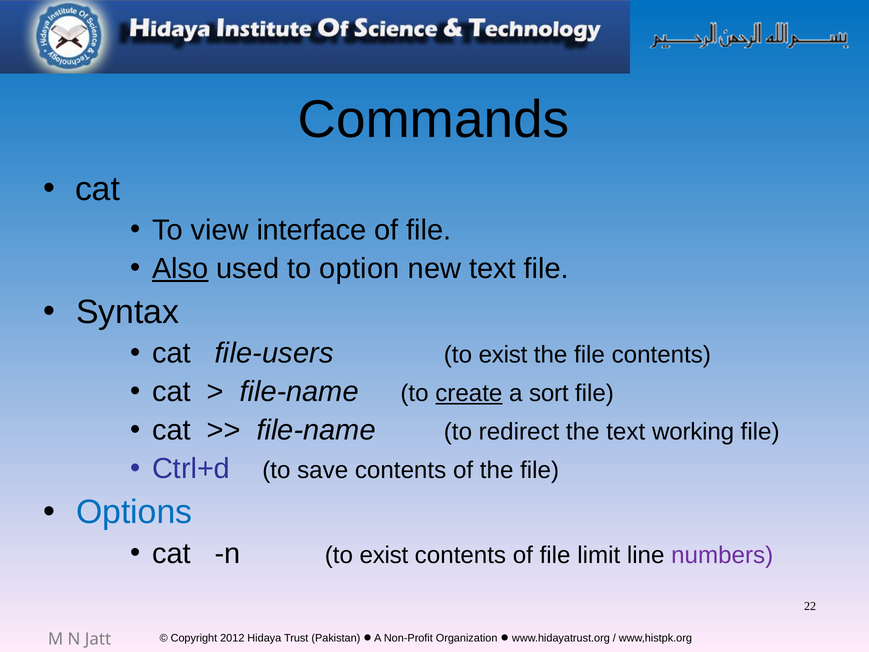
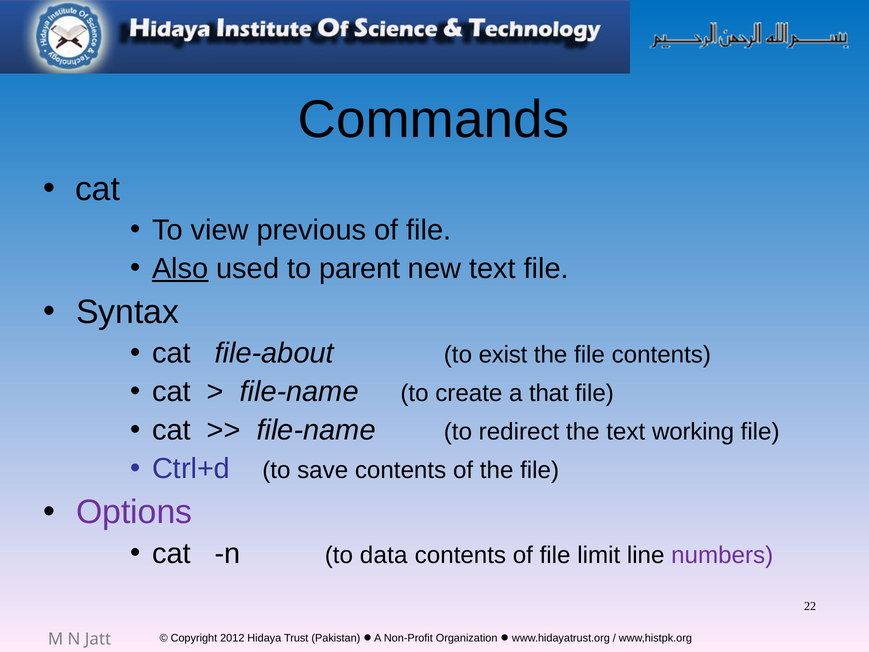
interface: interface -> previous
option: option -> parent
file-users: file-users -> file-about
create underline: present -> none
sort: sort -> that
Options colour: blue -> purple
n to exist: exist -> data
